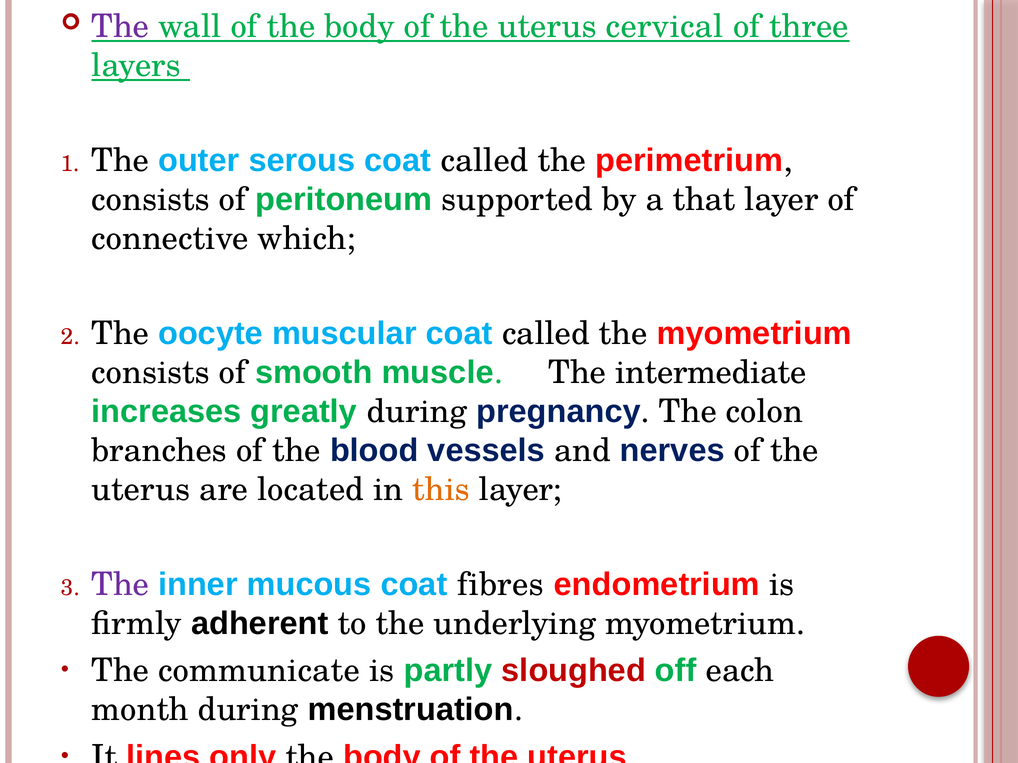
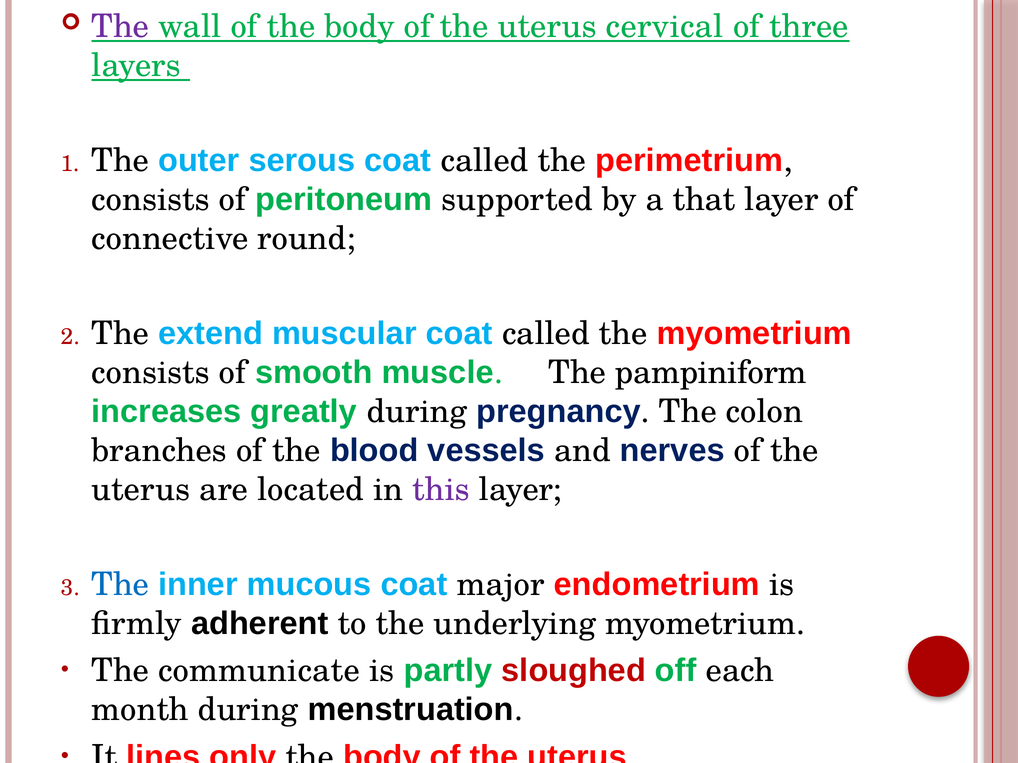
which: which -> round
oocyte: oocyte -> extend
intermediate: intermediate -> pampiniform
this colour: orange -> purple
The at (120, 585) colour: purple -> blue
fibres: fibres -> major
